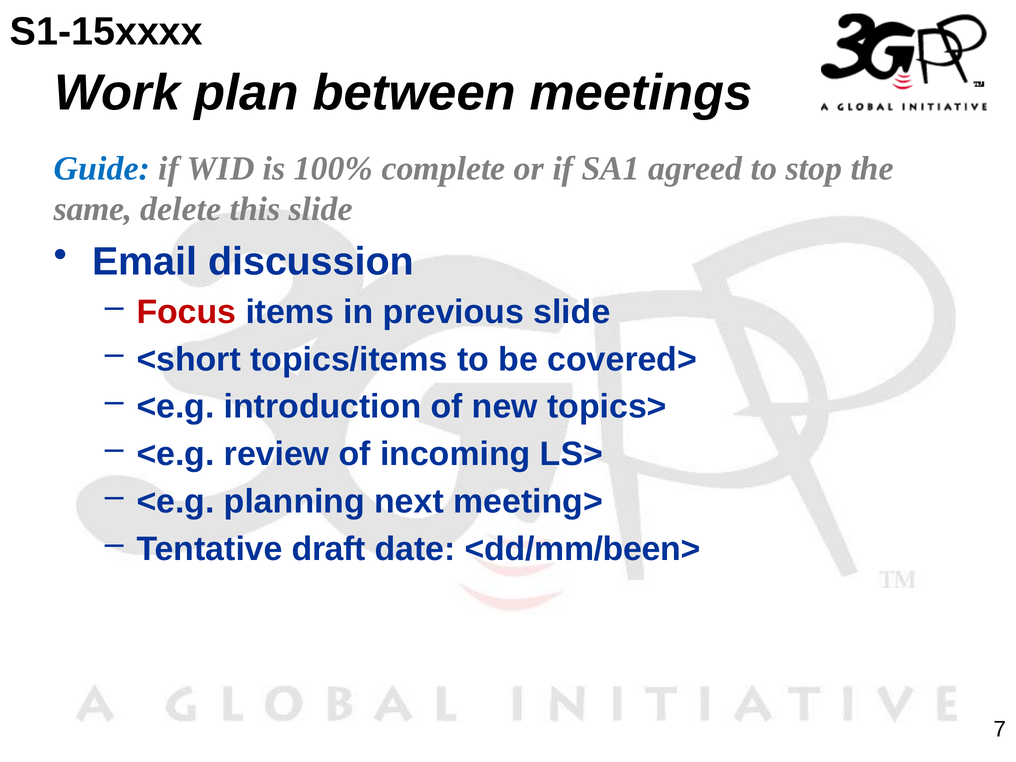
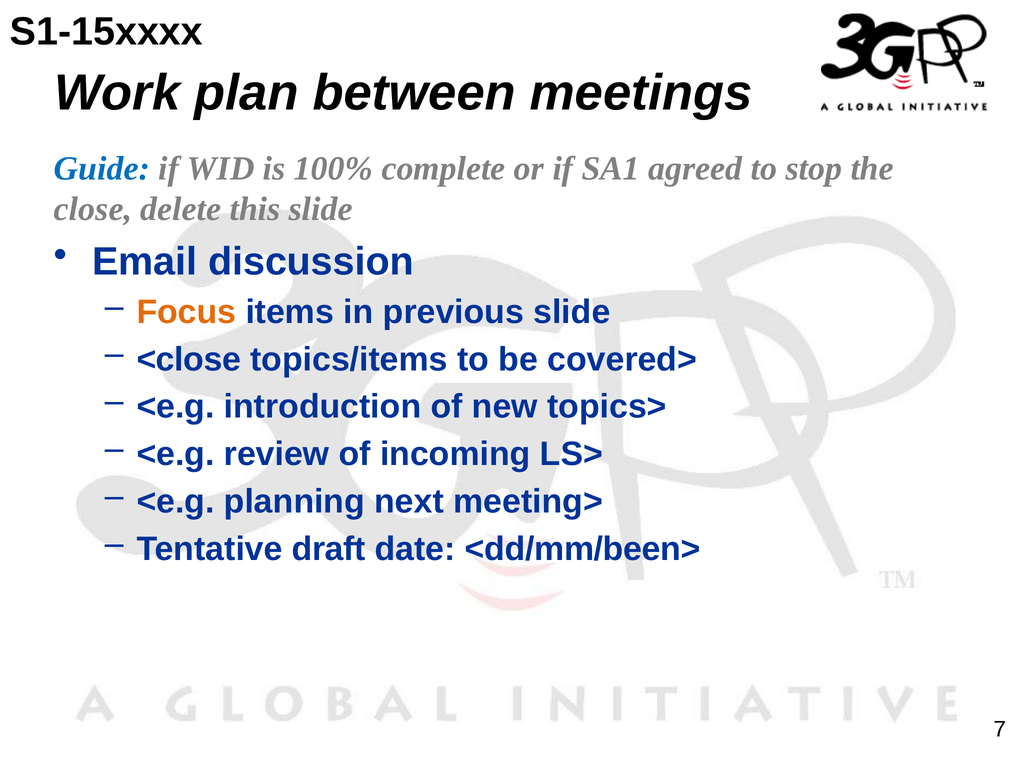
same: same -> close
Focus colour: red -> orange
<short: <short -> <close
